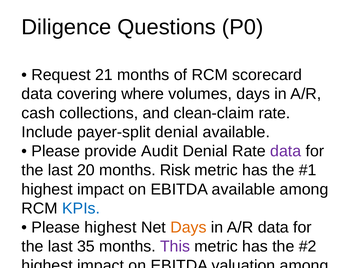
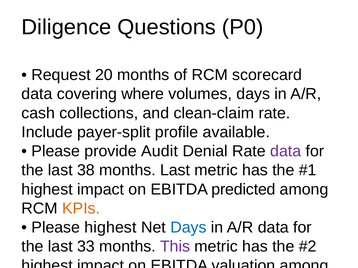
21: 21 -> 20
payer-split denial: denial -> profile
20: 20 -> 38
months Risk: Risk -> Last
EBITDA available: available -> predicted
KPIs at (81, 209) colour: blue -> orange
Days at (188, 228) colour: orange -> blue
35: 35 -> 33
